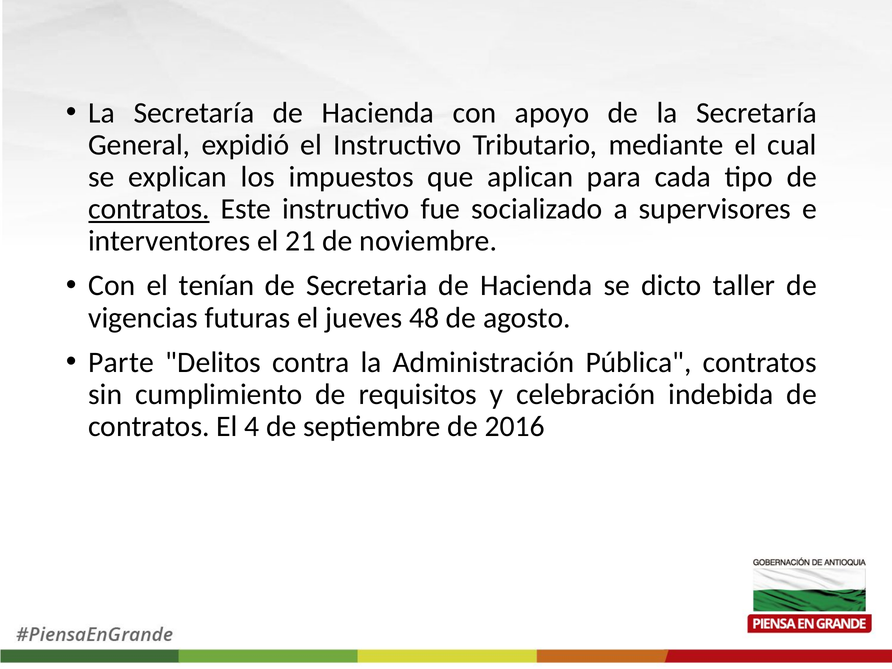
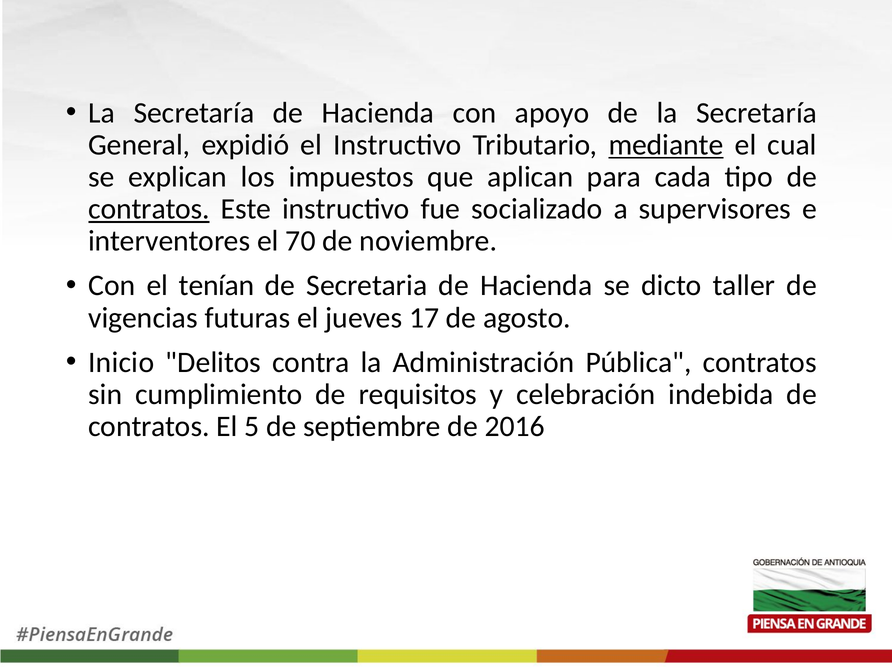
mediante underline: none -> present
21: 21 -> 70
48: 48 -> 17
Parte: Parte -> Inicio
4: 4 -> 5
